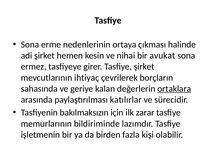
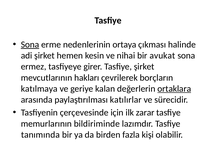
Sona at (30, 45) underline: none -> present
ihtiyaç: ihtiyaç -> hakları
sahasında: sahasında -> katılmaya
bakılmaksızın: bakılmaksızın -> çerçevesinde
işletmenin: işletmenin -> tanımında
